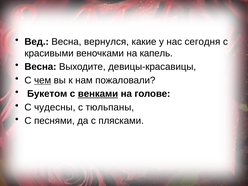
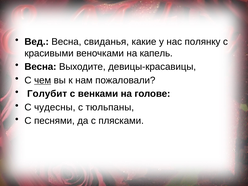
вернулся: вернулся -> свиданья
сегодня: сегодня -> полянку
Букетом: Букетом -> Голубит
венками underline: present -> none
